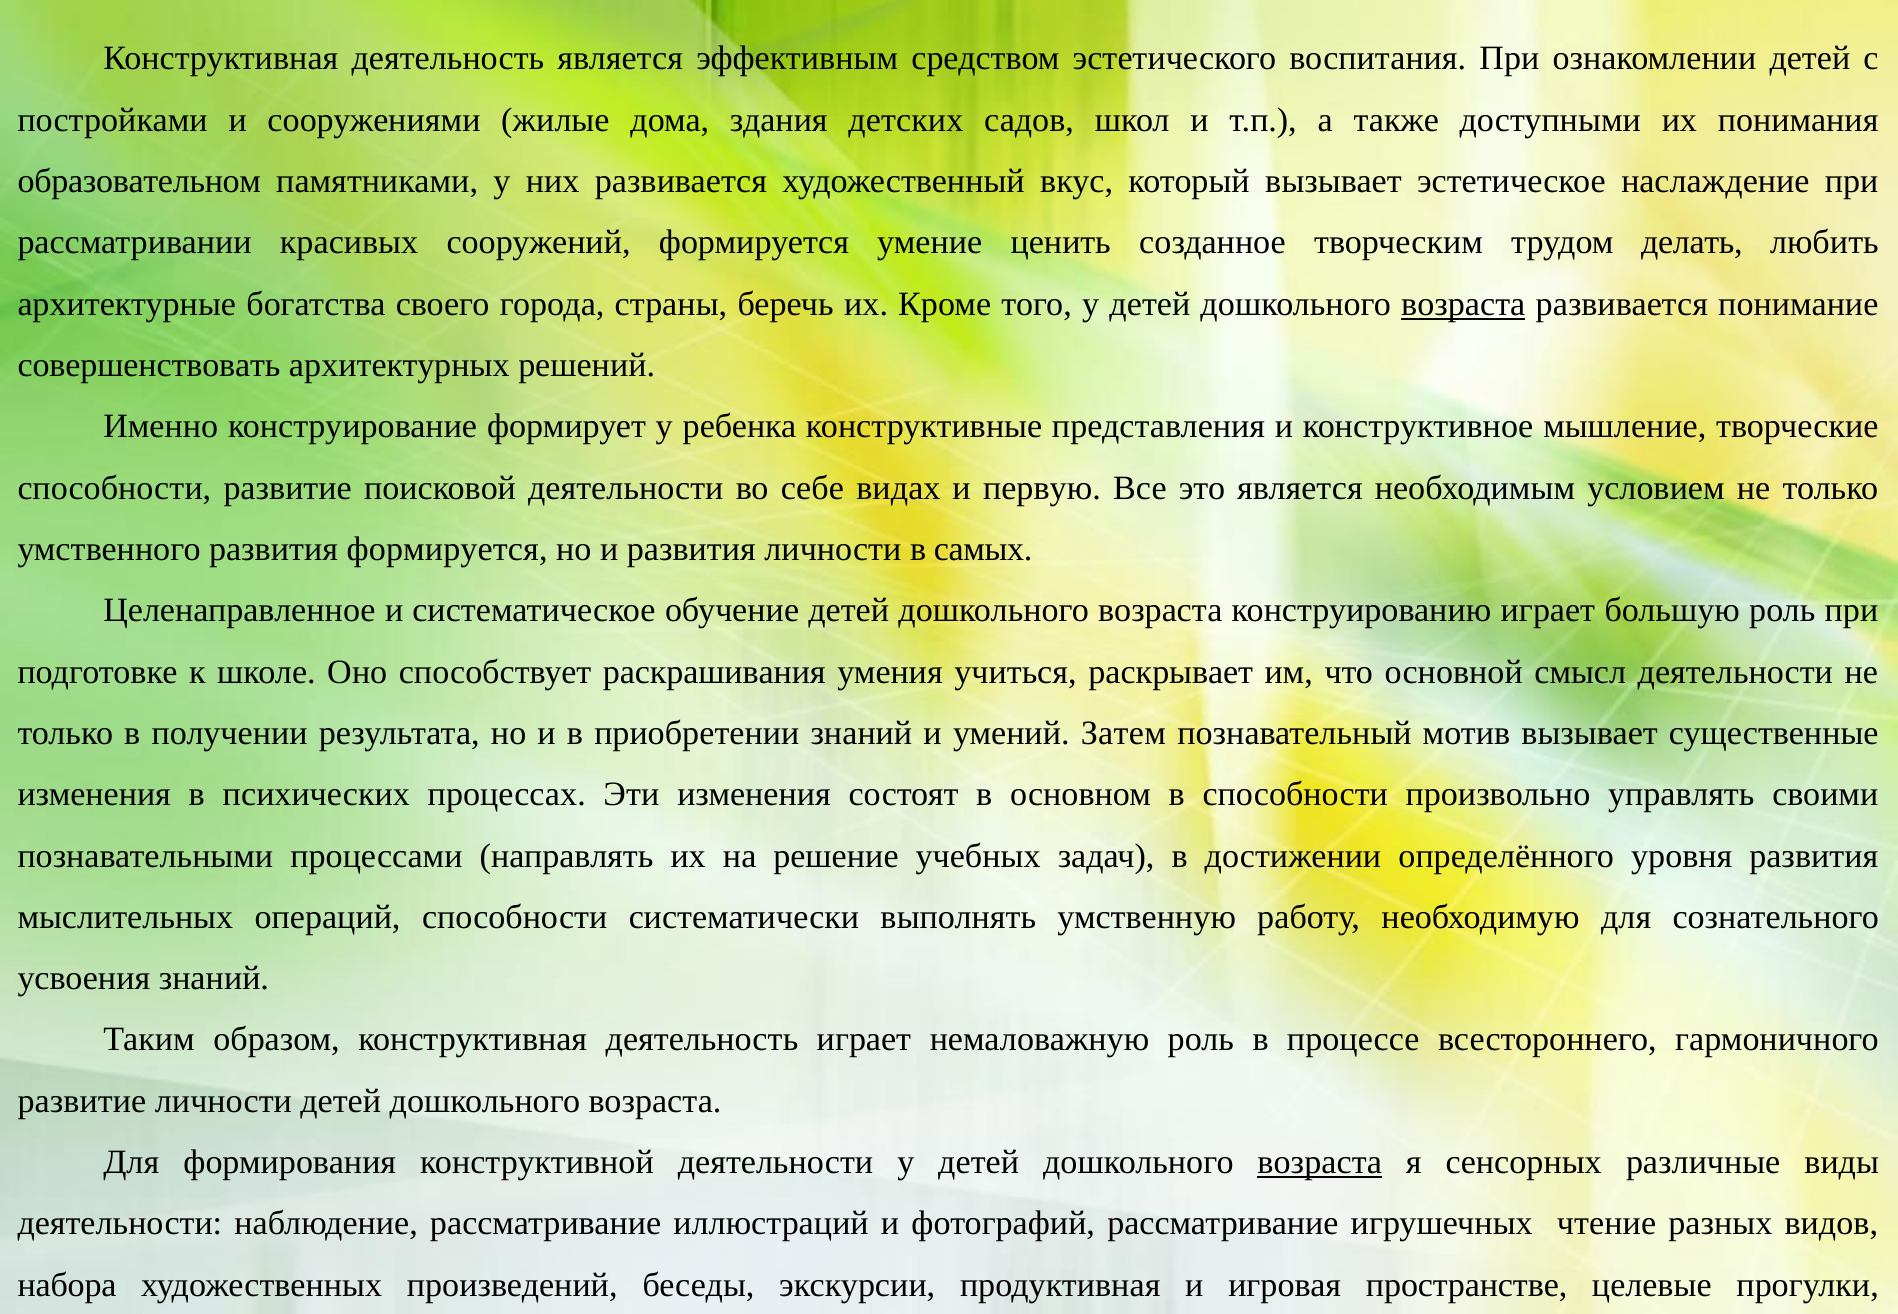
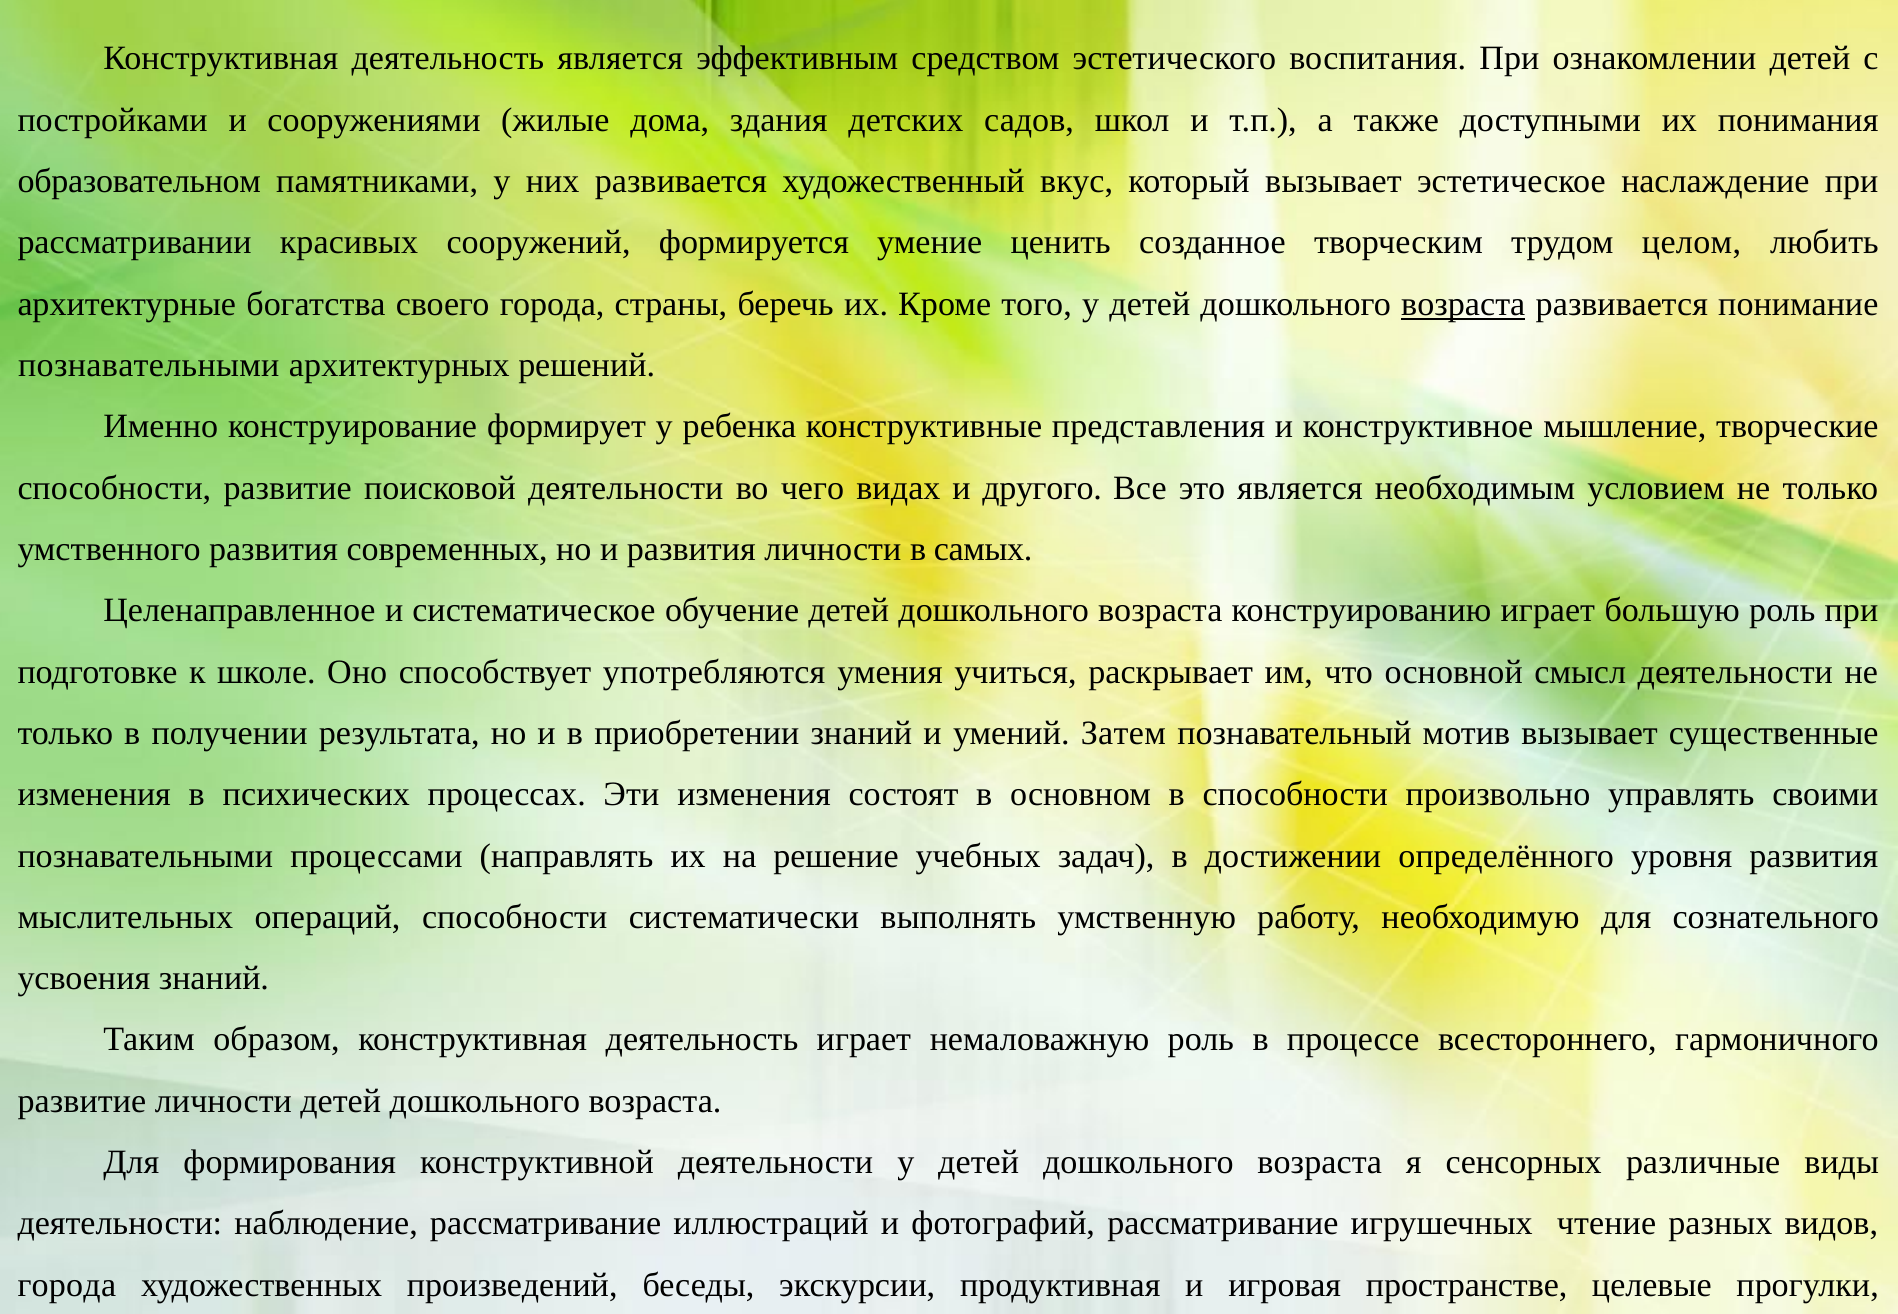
делать: делать -> целом
совершенствовать at (149, 365): совершенствовать -> познавательными
себе: себе -> чего
первую: первую -> другого
развития формируется: формируется -> современных
раскрашивания: раскрашивания -> употребляются
возраста at (1320, 1162) underline: present -> none
набора at (67, 1285): набора -> города
